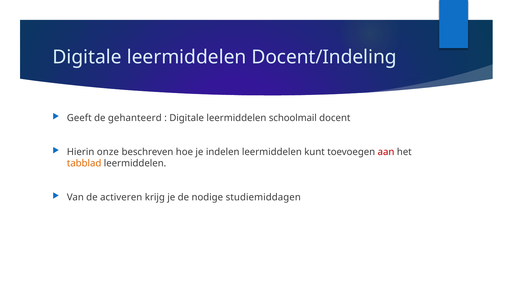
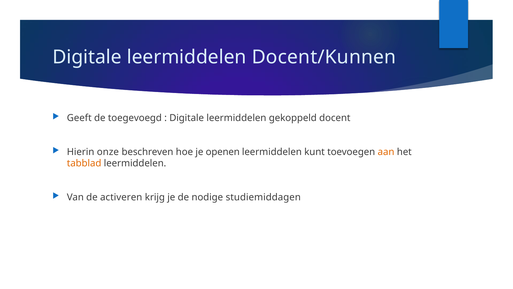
Docent/Indeling: Docent/Indeling -> Docent/Kunnen
gehanteerd: gehanteerd -> toegevoegd
schoolmail: schoolmail -> gekoppeld
indelen: indelen -> openen
aan colour: red -> orange
